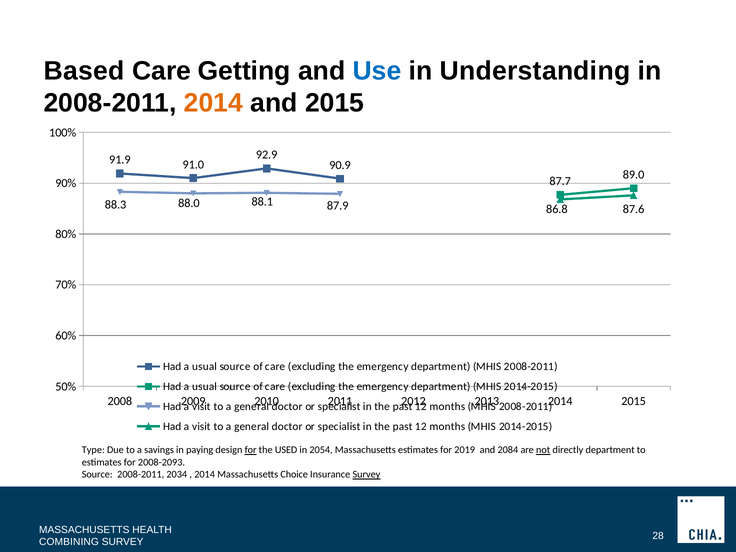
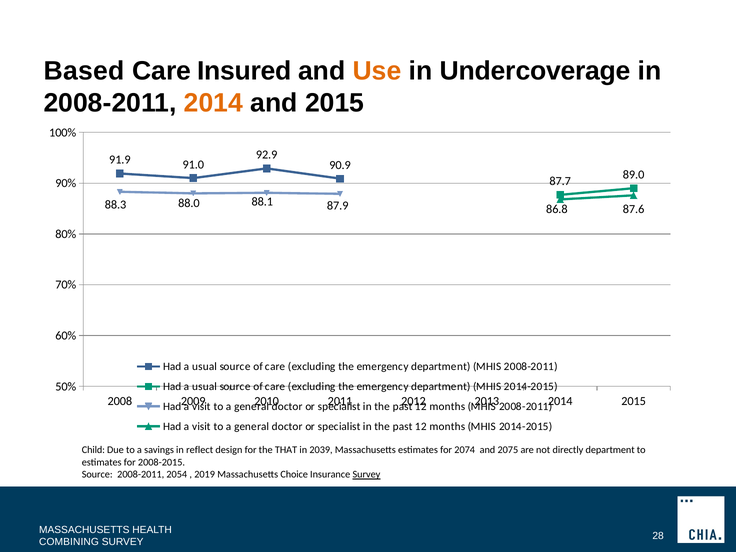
Getting: Getting -> Insured
Use colour: blue -> orange
Understanding: Understanding -> Undercoverage
Type: Type -> Child
paying: paying -> reflect
for at (251, 450) underline: present -> none
USED: USED -> THAT
2054: 2054 -> 2039
2019: 2019 -> 2074
2084: 2084 -> 2075
not underline: present -> none
2008-2093: 2008-2093 -> 2008-2015
2034: 2034 -> 2054
2014 at (205, 475): 2014 -> 2019
